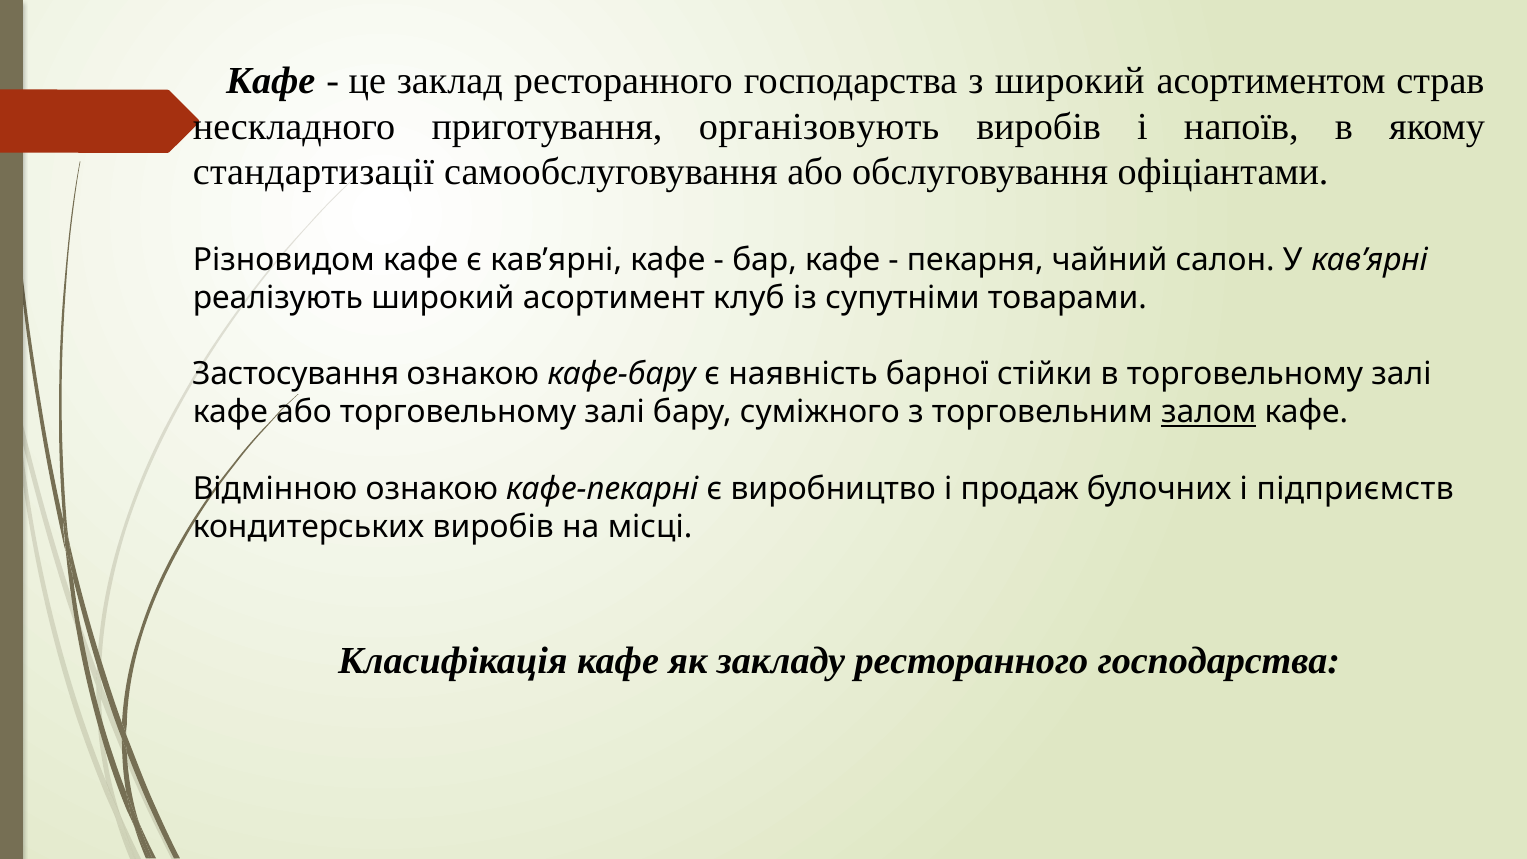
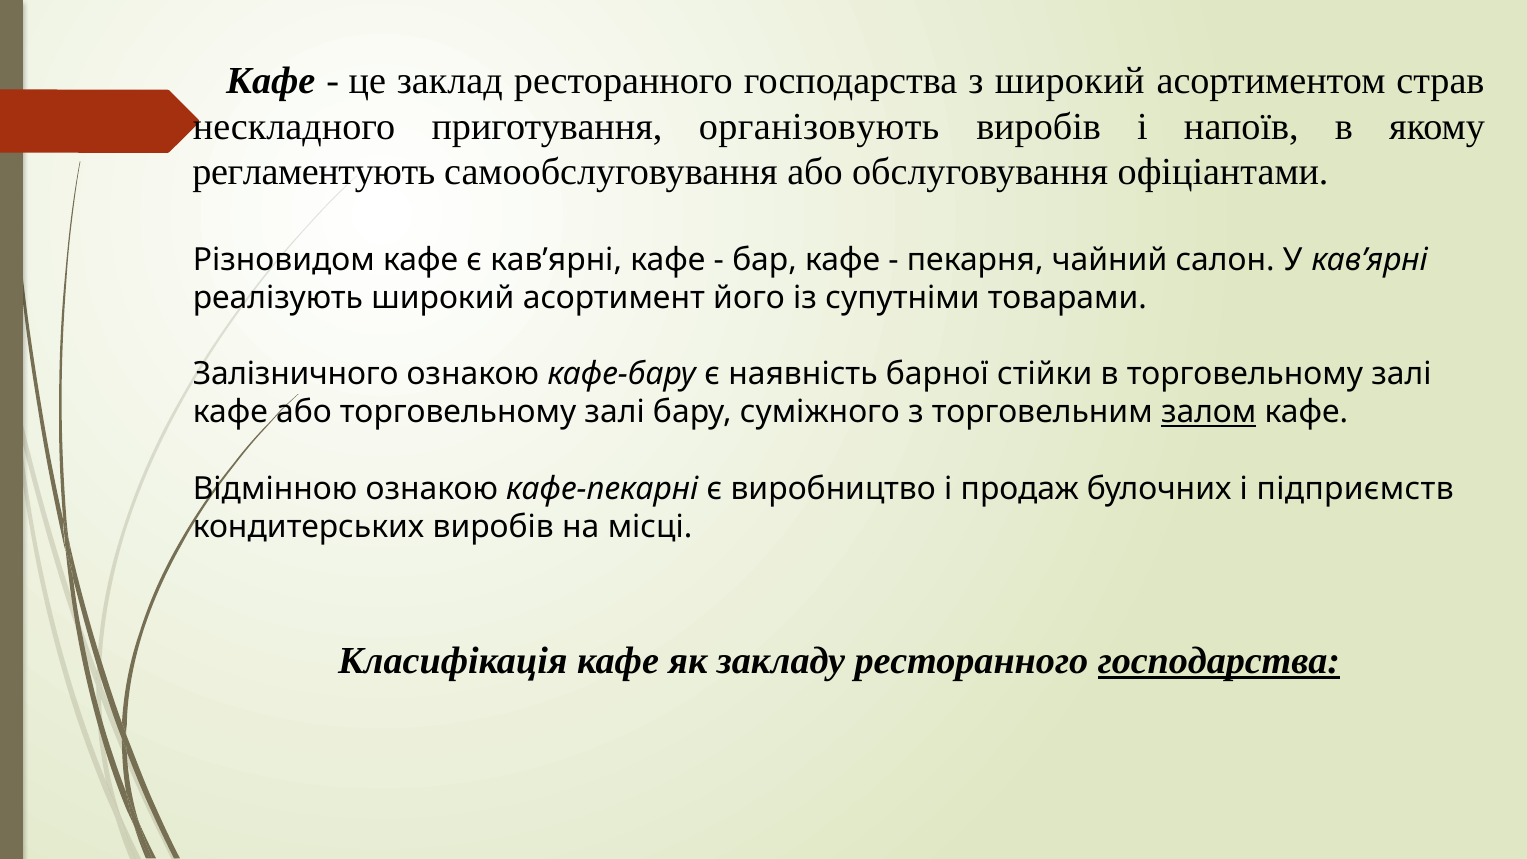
стандартизації: стандартизації -> регламентують
клуб: клуб -> його
Застосування: Застосування -> Залізничного
господарства at (1219, 661) underline: none -> present
